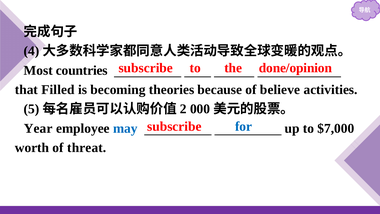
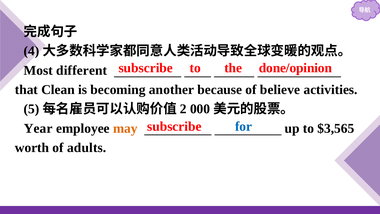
countries: countries -> different
Filled: Filled -> Clean
theories: theories -> another
may colour: blue -> orange
$7,000: $7,000 -> $3,565
threat: threat -> adults
